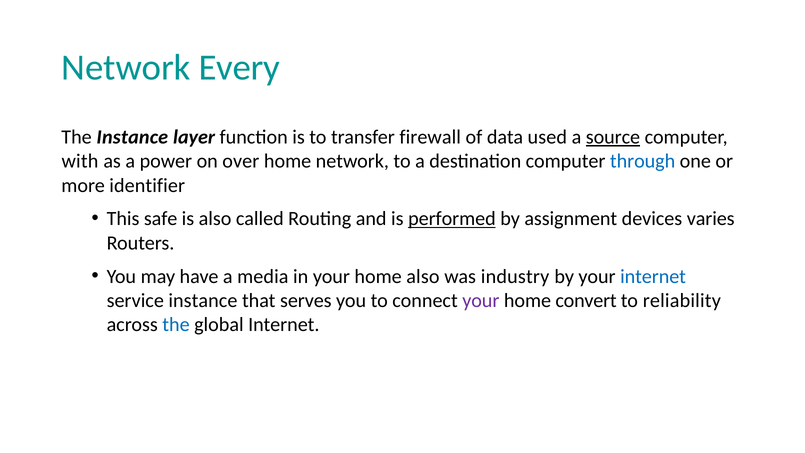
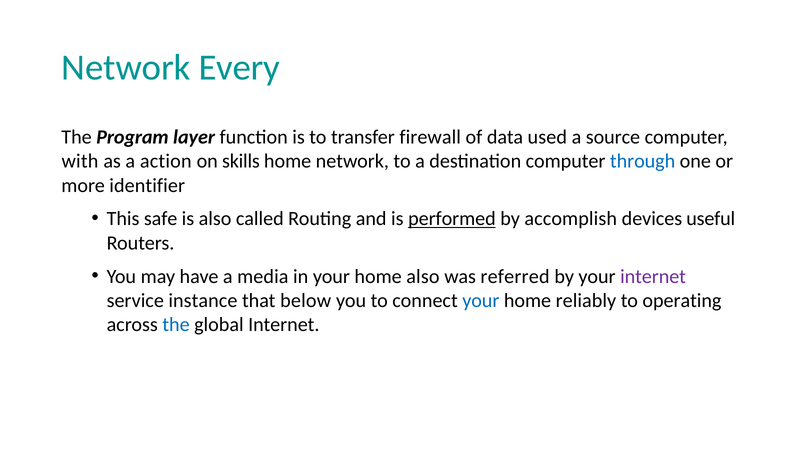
The Instance: Instance -> Program
source underline: present -> none
power: power -> action
over: over -> skills
assignment: assignment -> accomplish
varies: varies -> useful
industry: industry -> referred
internet at (653, 276) colour: blue -> purple
serves: serves -> below
your at (481, 300) colour: purple -> blue
convert: convert -> reliably
reliability: reliability -> operating
